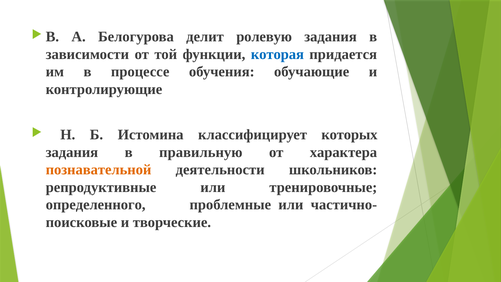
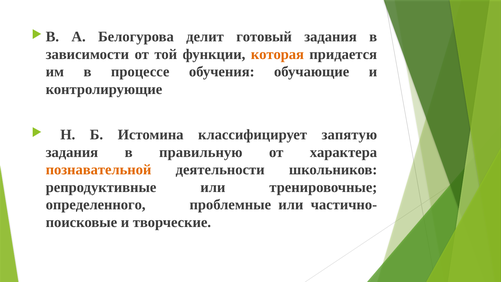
ролевую: ролевую -> готовый
которая colour: blue -> orange
которых: которых -> запятую
